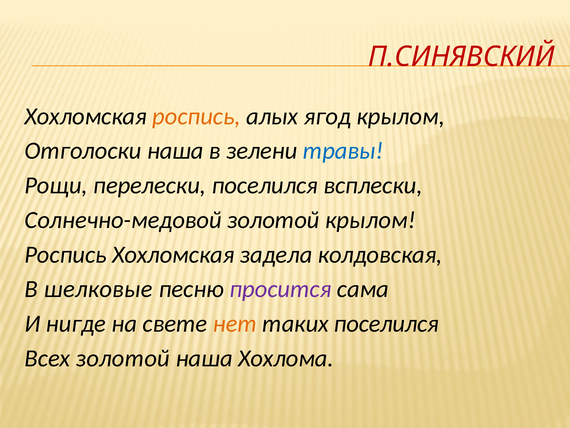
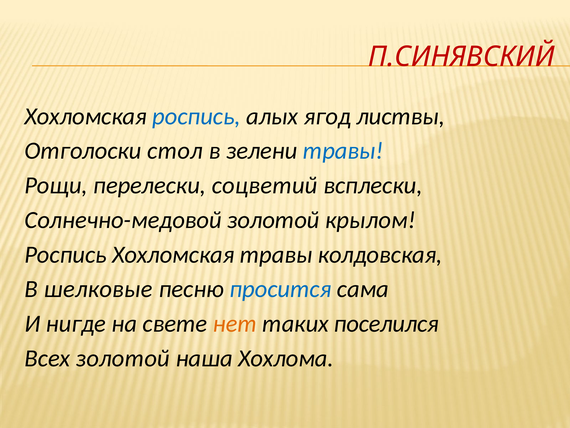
роспись at (196, 116) colour: orange -> blue
ягод крылом: крылом -> листвы
Отголоски наша: наша -> стол
перелески поселился: поселился -> соцветий
Хохломская задела: задела -> травы
просится colour: purple -> blue
